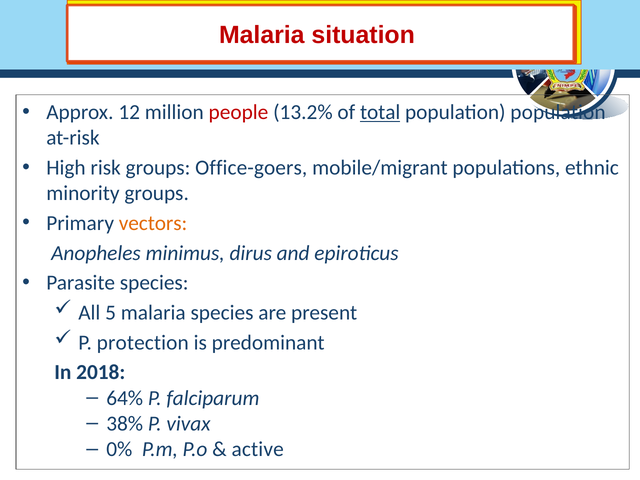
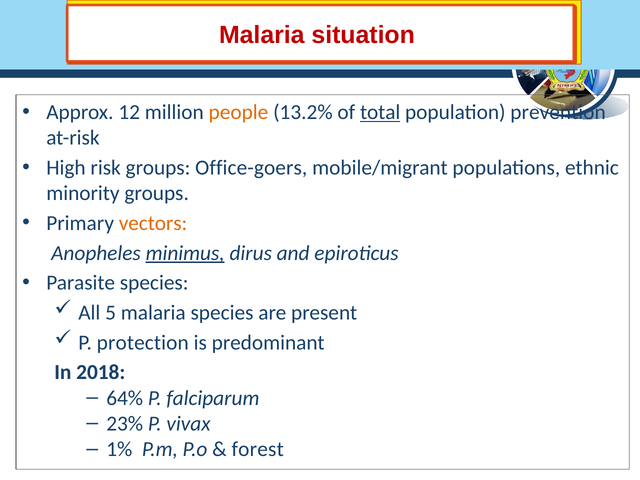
people colour: red -> orange
population population: population -> prevention
minimus underline: none -> present
38%: 38% -> 23%
0%: 0% -> 1%
active: active -> forest
